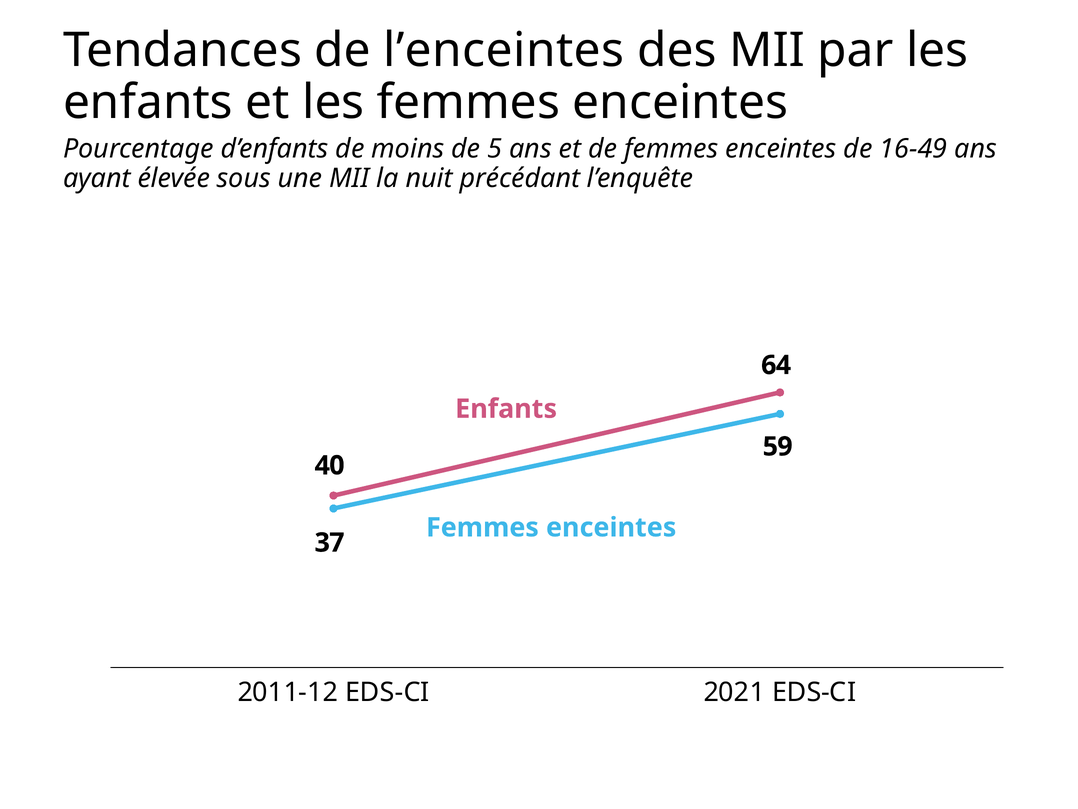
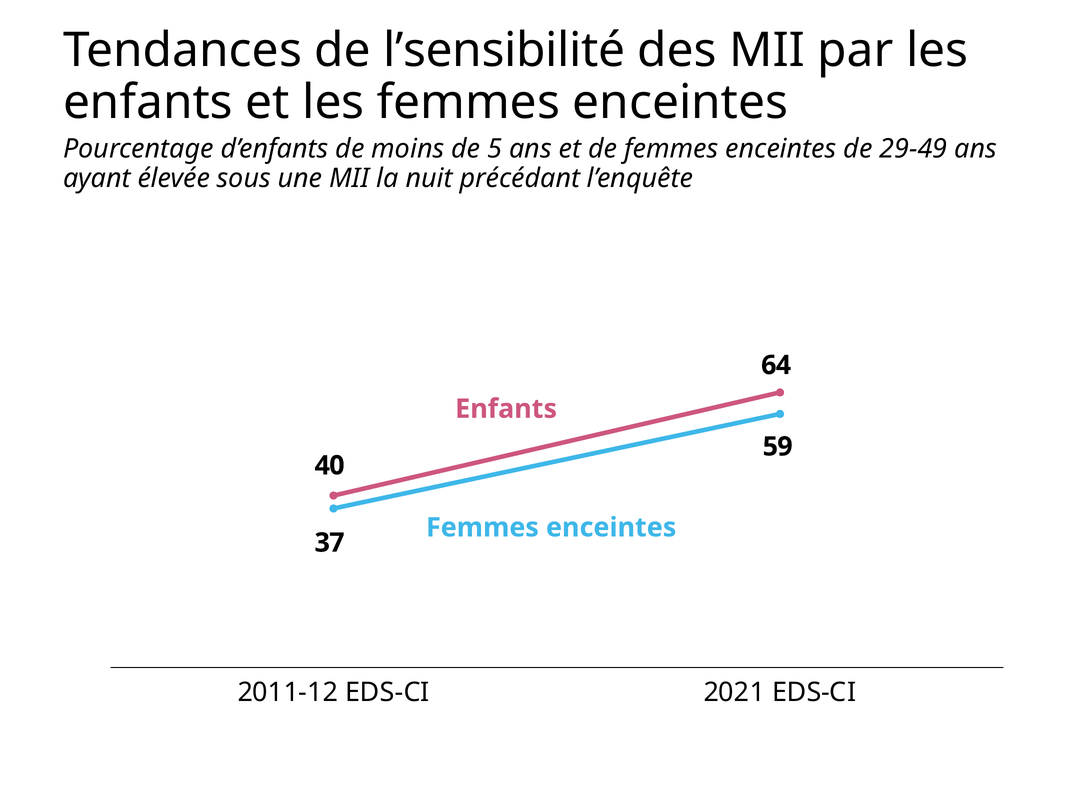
l’enceintes: l’enceintes -> l’sensibilité
16-49: 16-49 -> 29-49
